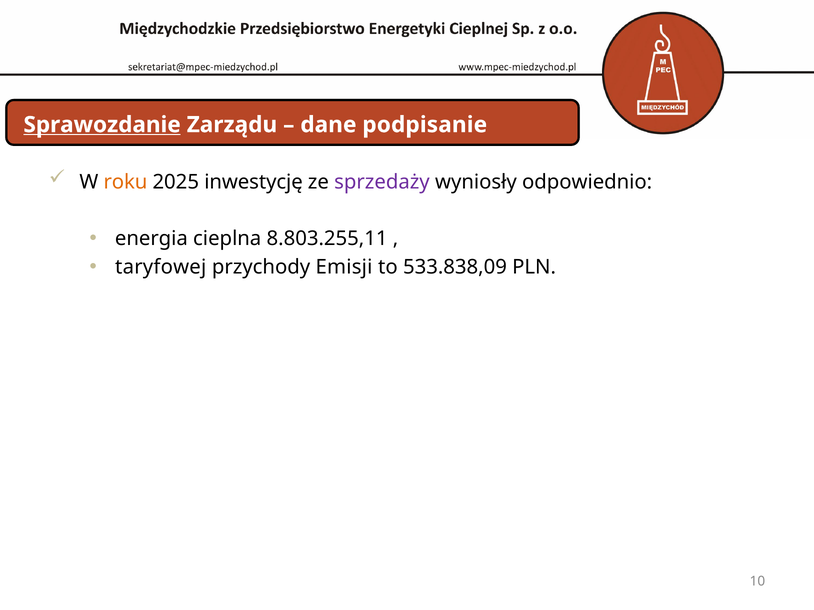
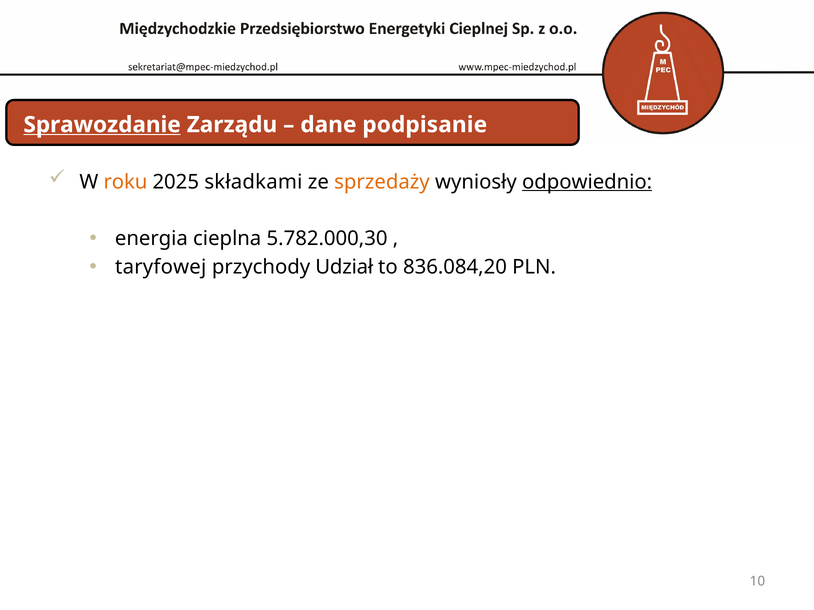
inwestycję: inwestycję -> składkami
sprzedaży colour: purple -> orange
odpowiednio underline: none -> present
8.803.255,11: 8.803.255,11 -> 5.782.000,30
Emisji: Emisji -> Udział
533.838,09: 533.838,09 -> 836.084,20
